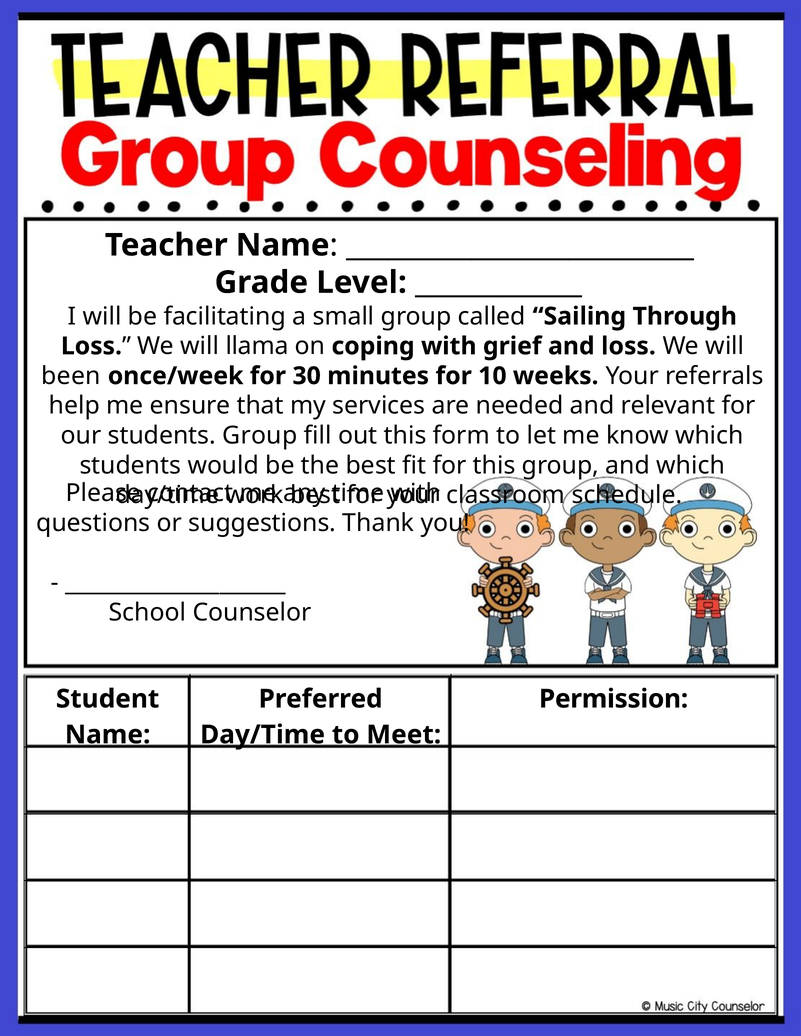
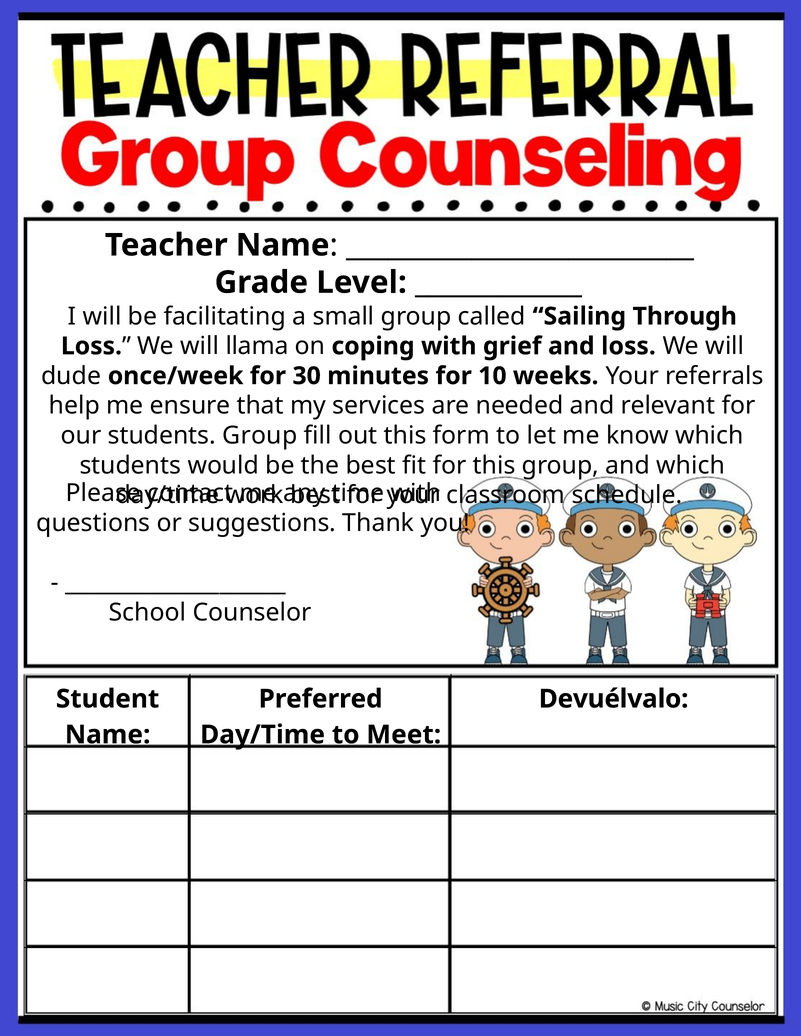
been: been -> dude
Permission: Permission -> Devuélvalo
